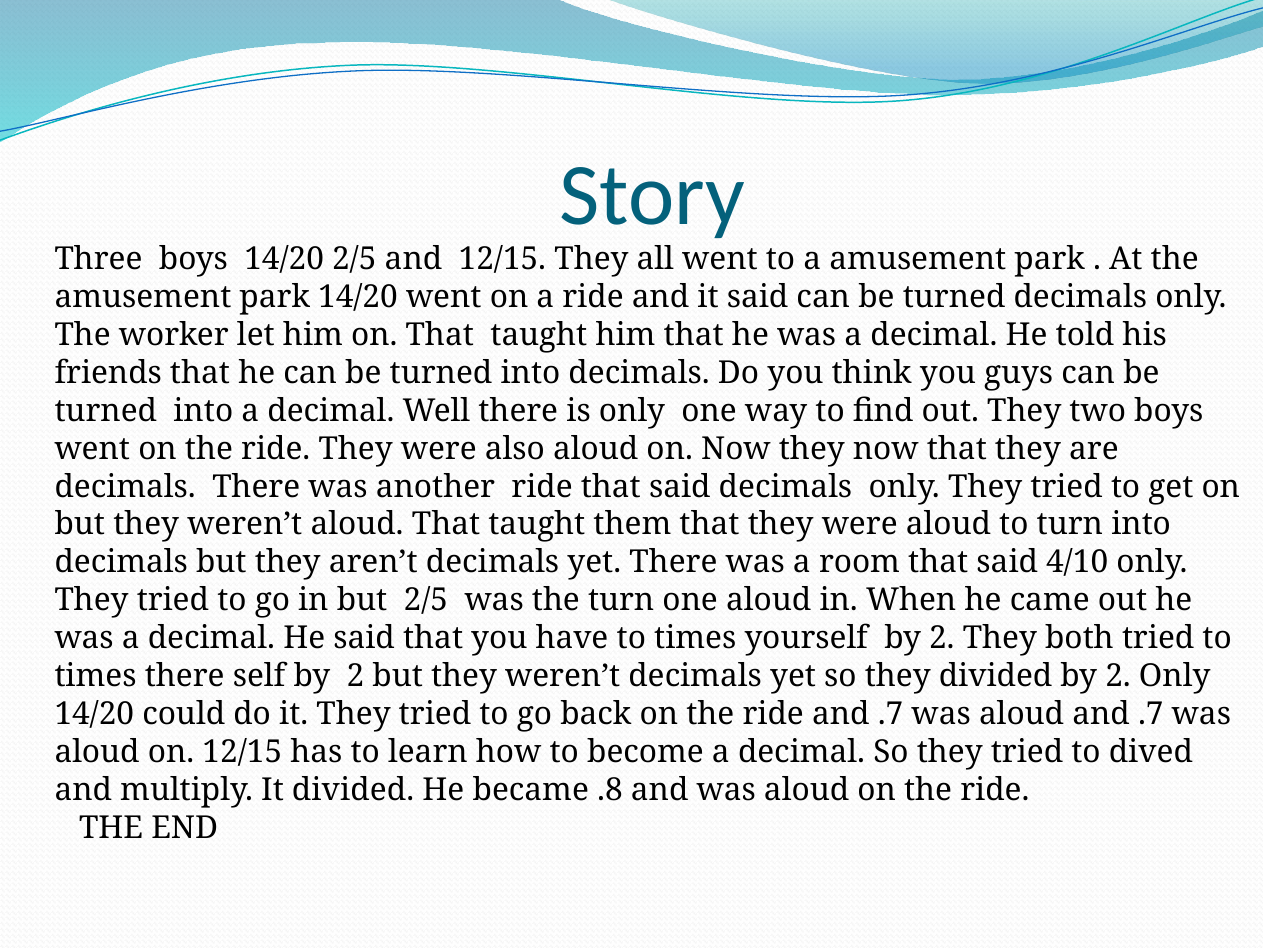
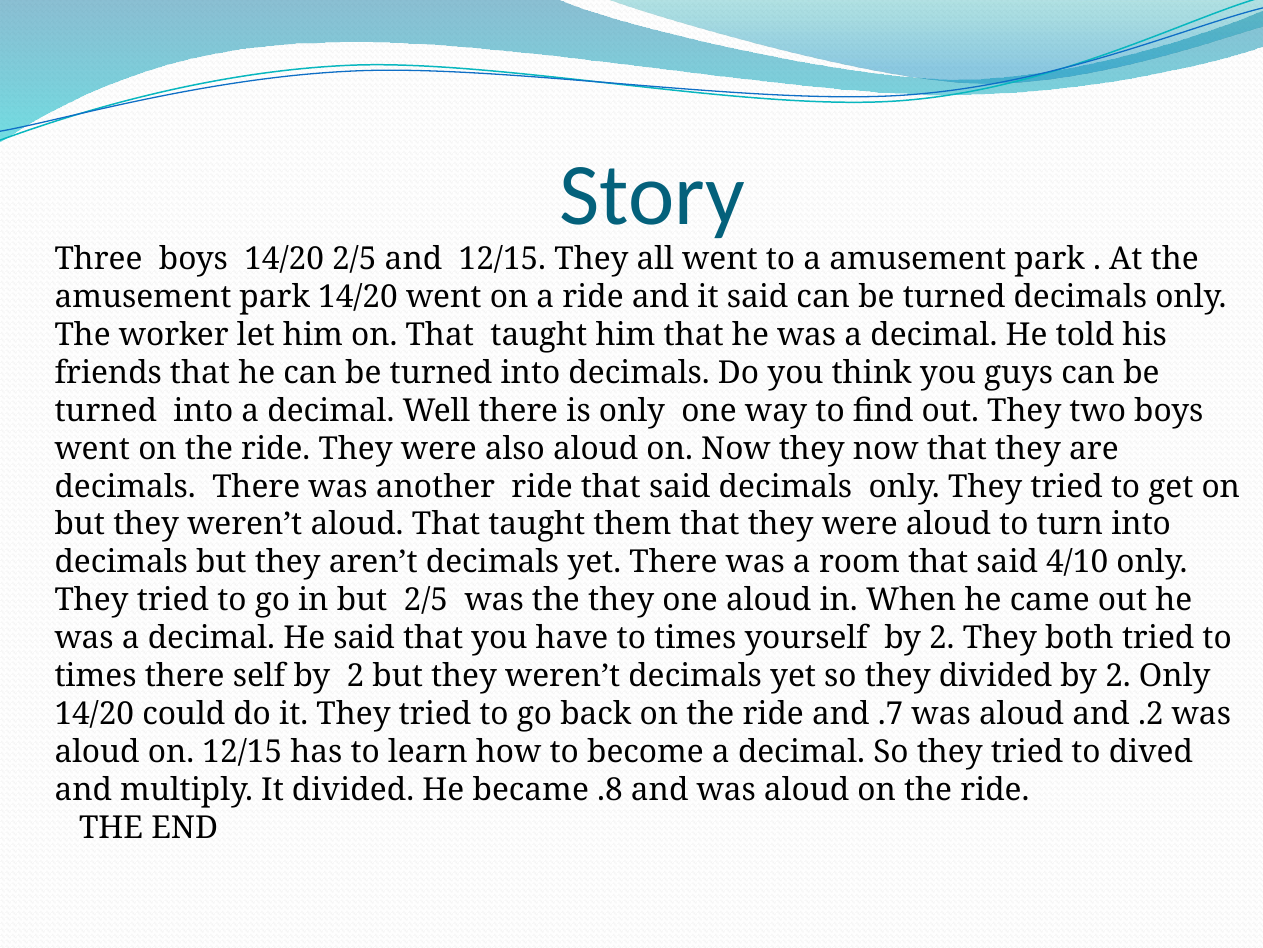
the turn: turn -> they
aloud and .7: .7 -> .2
